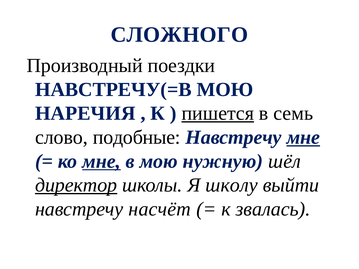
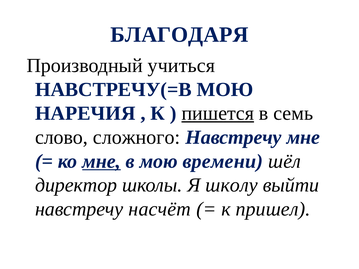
СЛОЖНОГО: СЛОЖНОГО -> БЛАГОДАРЯ
поездки: поездки -> учиться
подобные: подобные -> сложного
мне at (303, 137) underline: present -> none
нужную: нужную -> времени
директор underline: present -> none
звалась: звалась -> пришел
